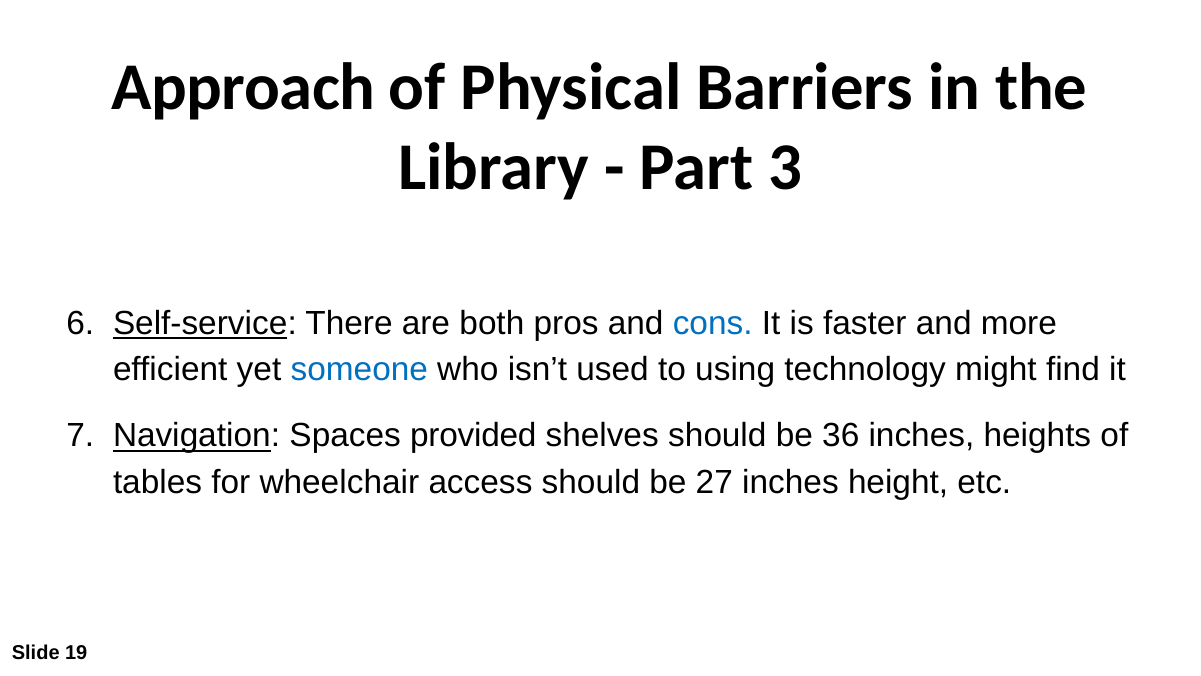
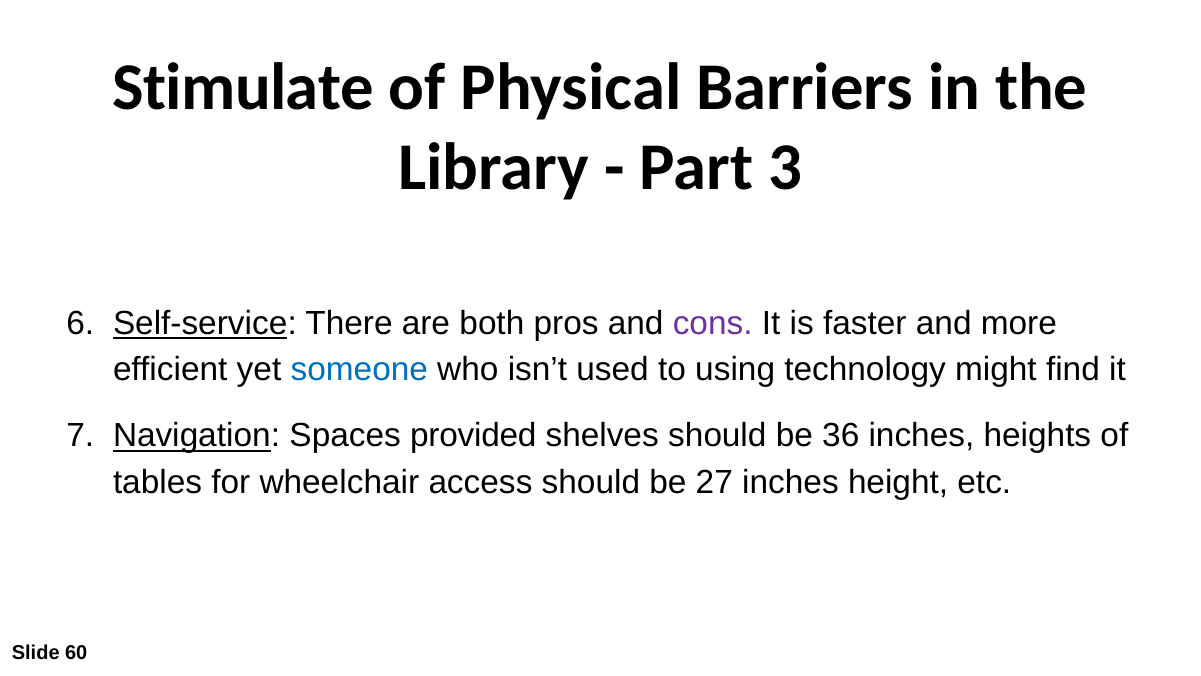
Approach: Approach -> Stimulate
cons colour: blue -> purple
19: 19 -> 60
